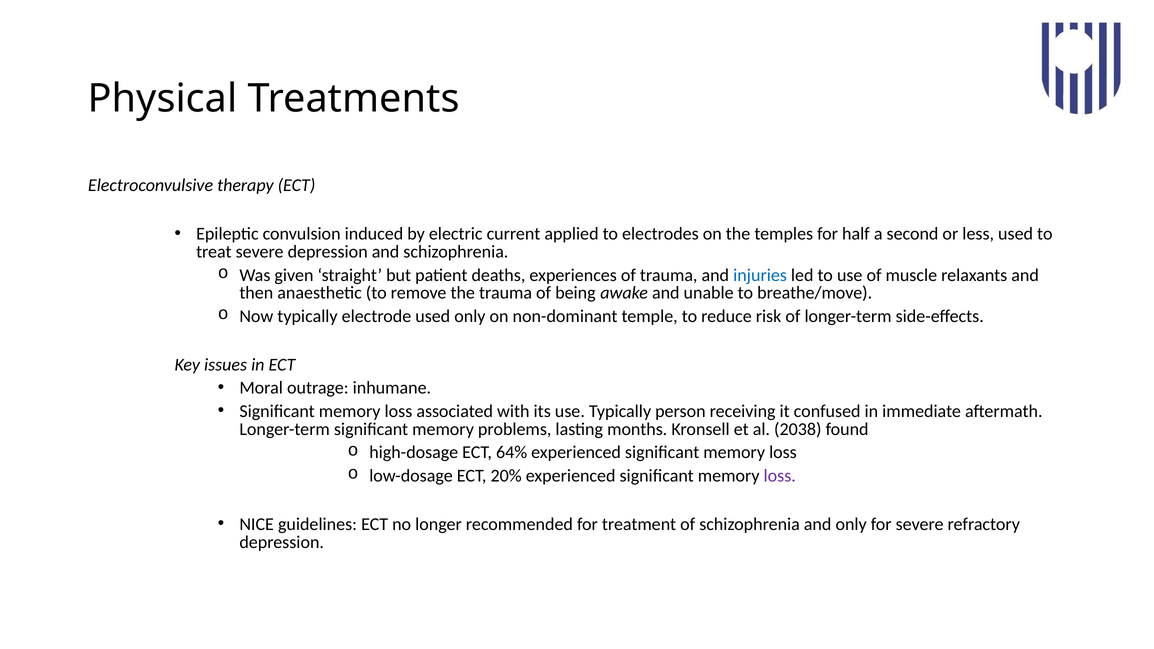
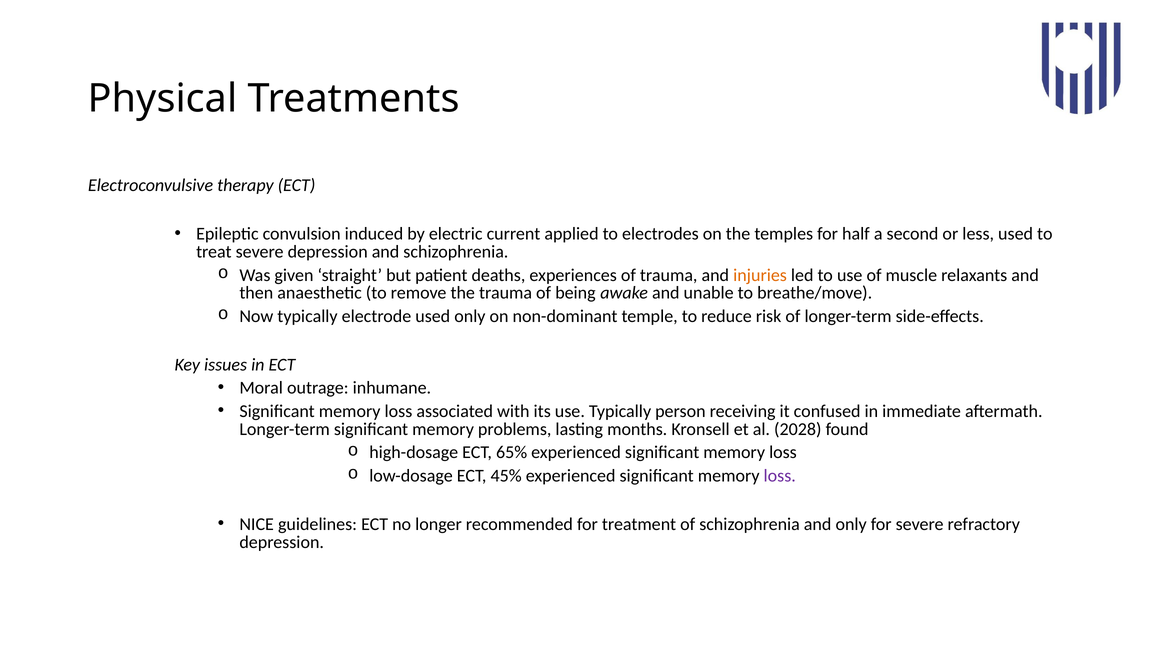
injuries colour: blue -> orange
2038: 2038 -> 2028
64%: 64% -> 65%
20%: 20% -> 45%
